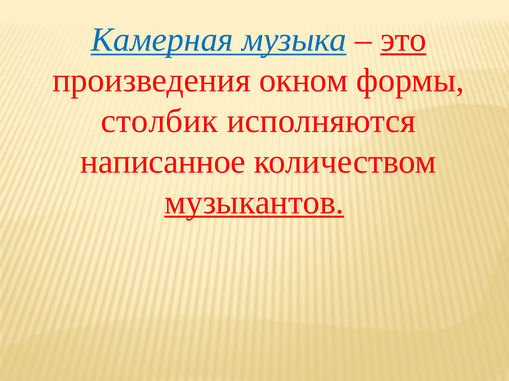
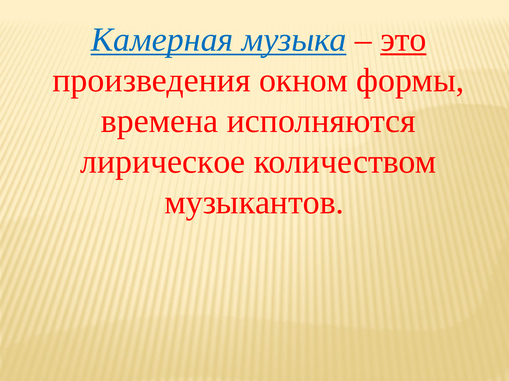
столбик: столбик -> времена
написанное: написанное -> лирическое
музыкантов underline: present -> none
